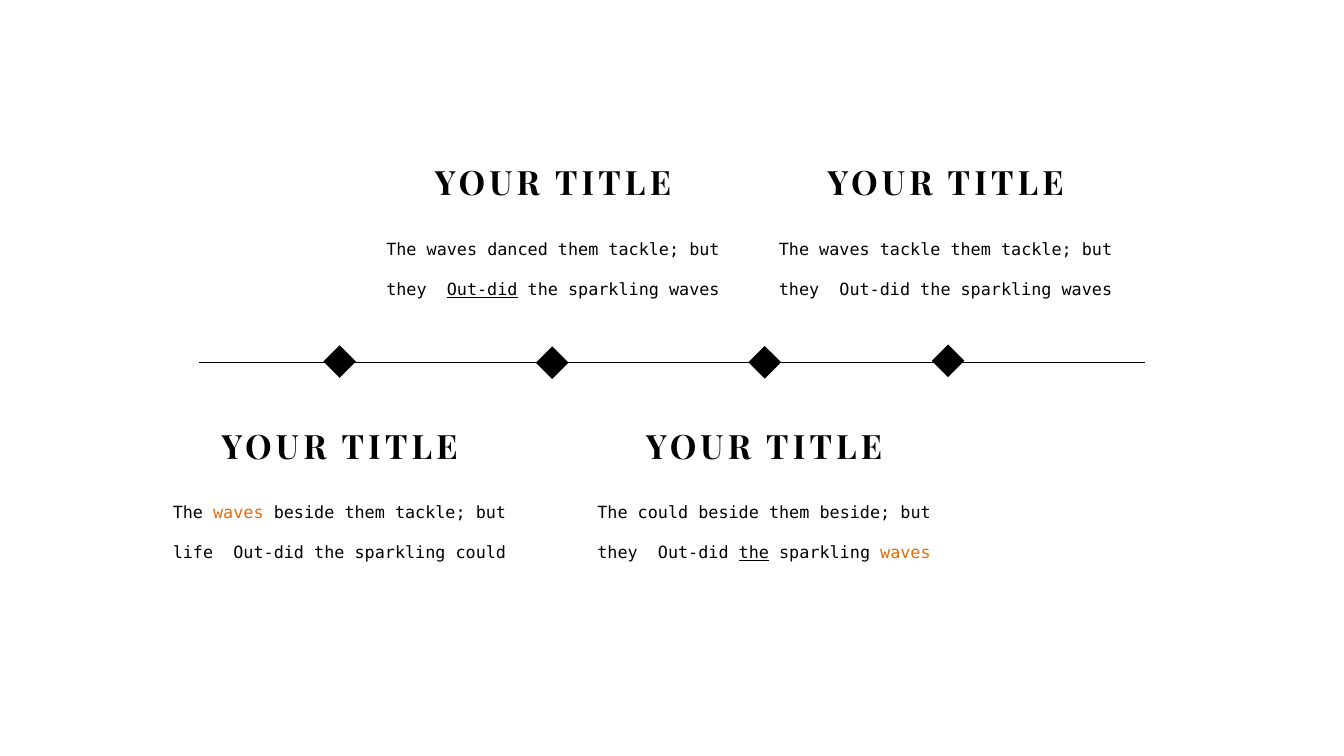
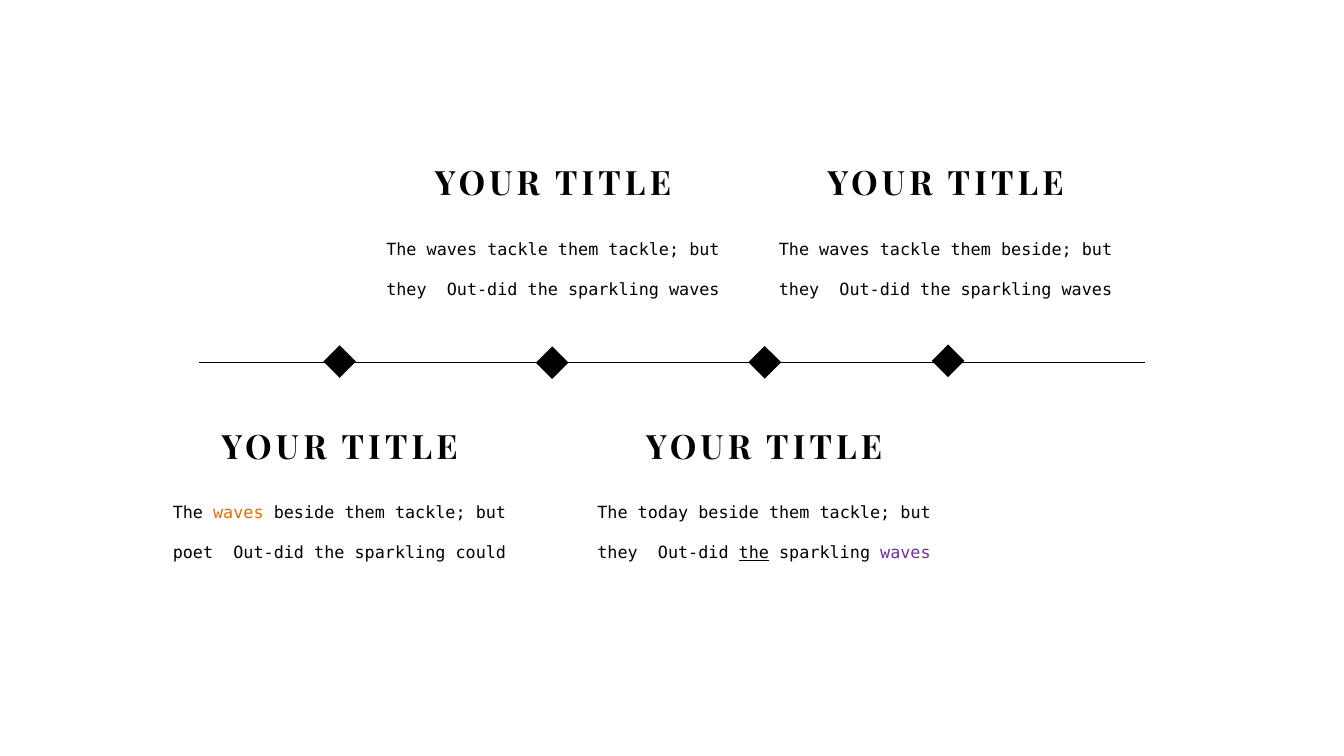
danced at (518, 250): danced -> tackle
tackle at (1036, 250): tackle -> beside
Out-did at (482, 290) underline: present -> none
The could: could -> today
beside at (855, 513): beside -> tackle
life: life -> poet
waves at (905, 553) colour: orange -> purple
